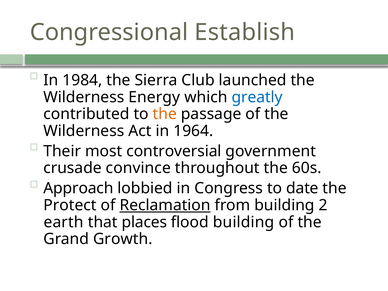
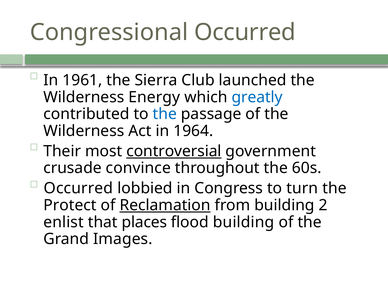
Congressional Establish: Establish -> Occurred
1984: 1984 -> 1961
the at (165, 114) colour: orange -> blue
controversial underline: none -> present
Approach at (78, 188): Approach -> Occurred
date: date -> turn
earth: earth -> enlist
Growth: Growth -> Images
